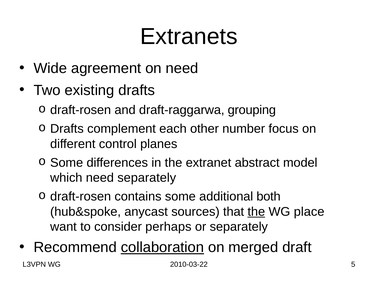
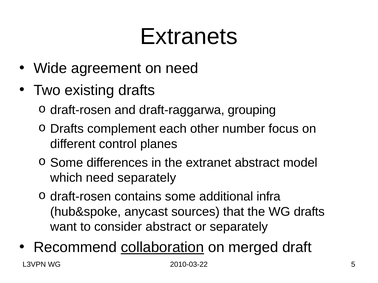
both: both -> infra
the at (256, 212) underline: present -> none
WG place: place -> drafts
consider perhaps: perhaps -> abstract
